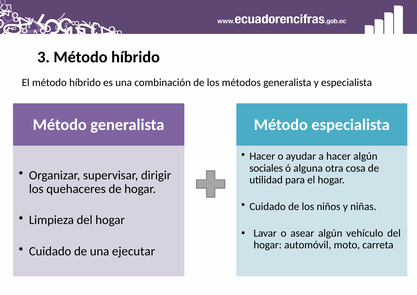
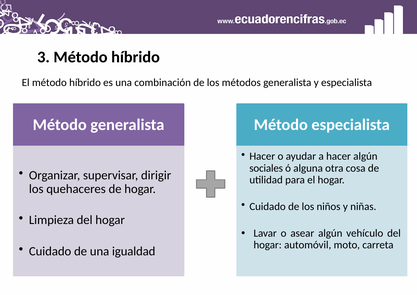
ejecutar: ejecutar -> igualdad
